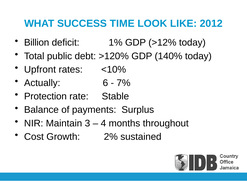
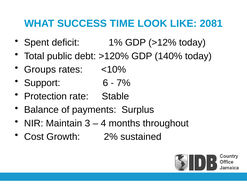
2012: 2012 -> 2081
Billion: Billion -> Spent
Upfront: Upfront -> Groups
Actually: Actually -> Support
